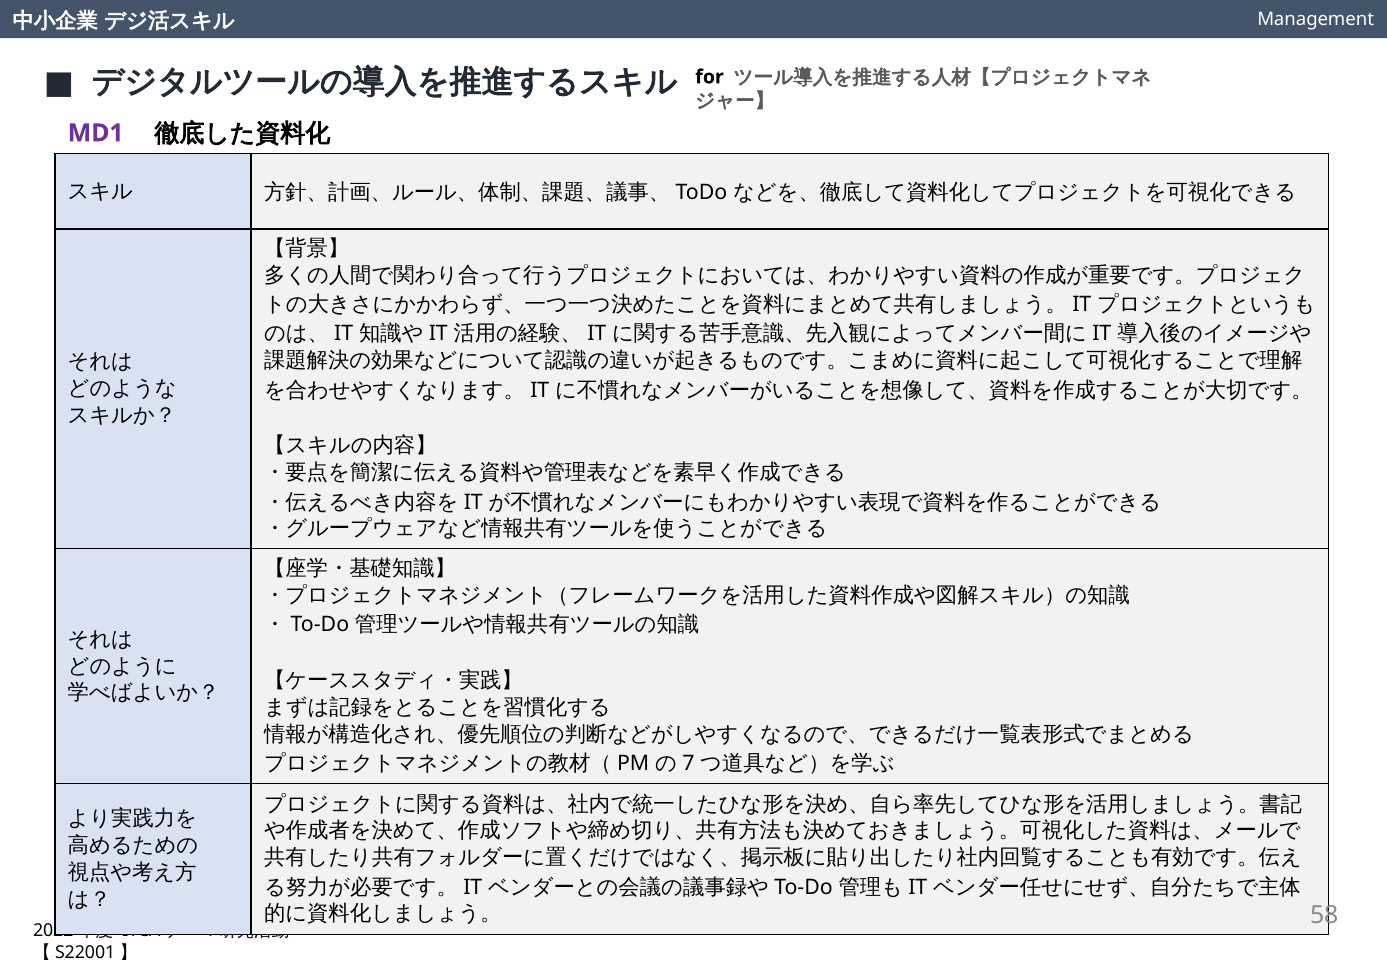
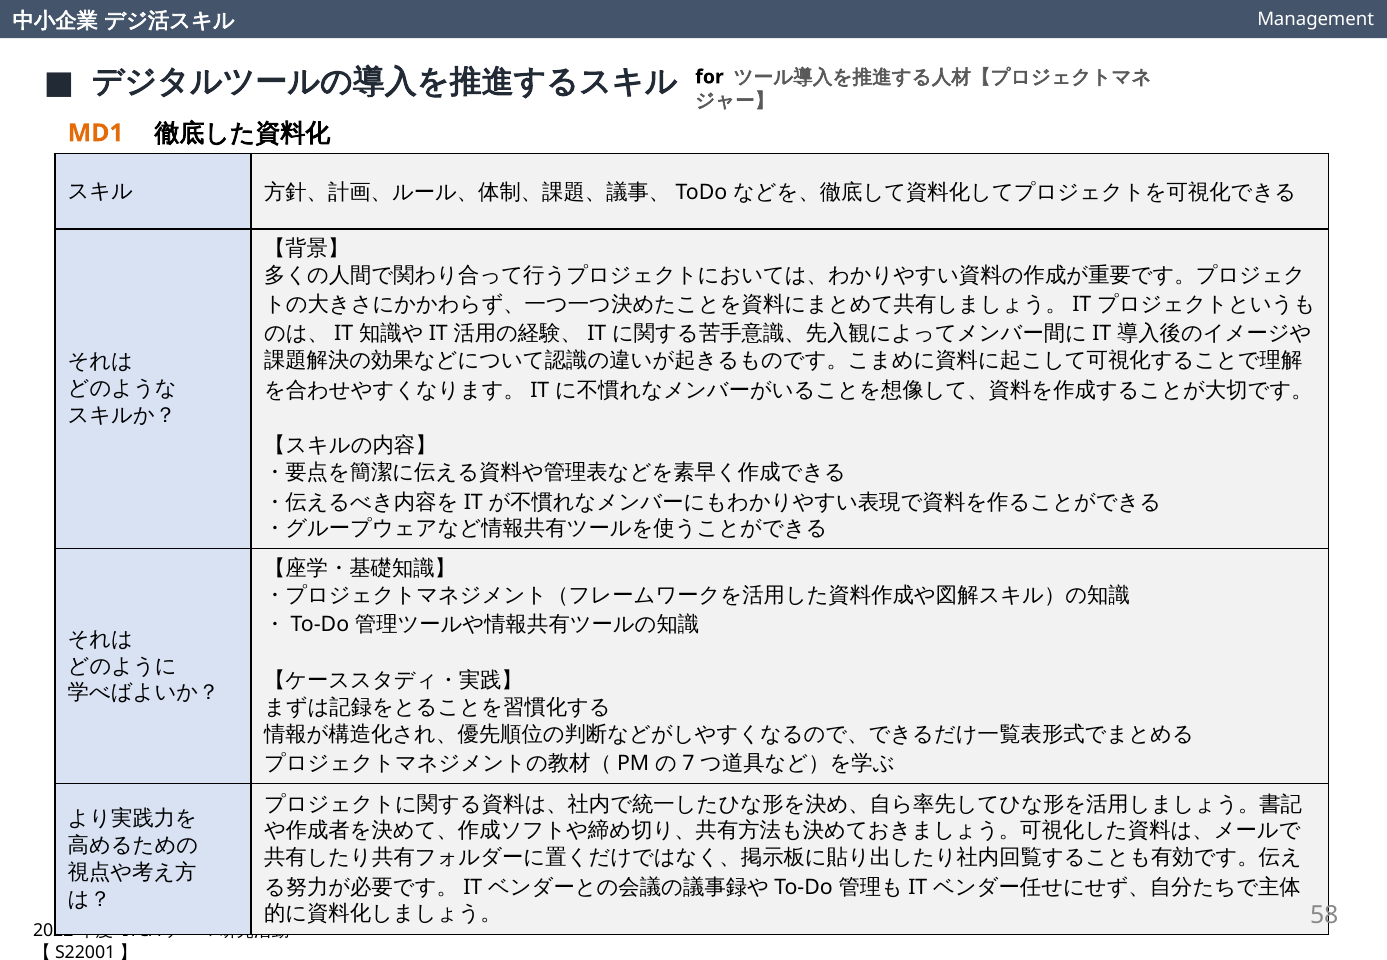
MD1 colour: purple -> orange
